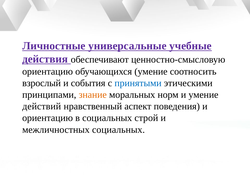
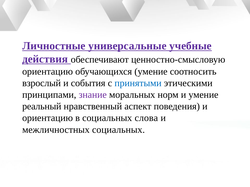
знание colour: orange -> purple
действий: действий -> реальный
строй: строй -> слова
